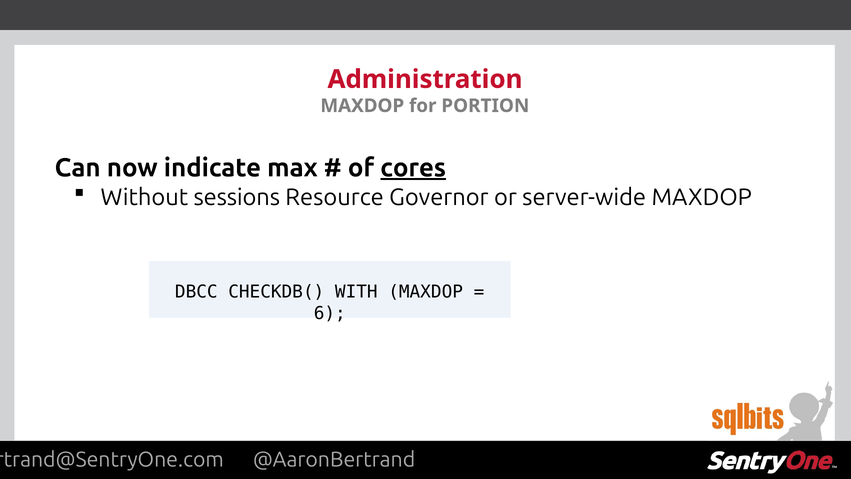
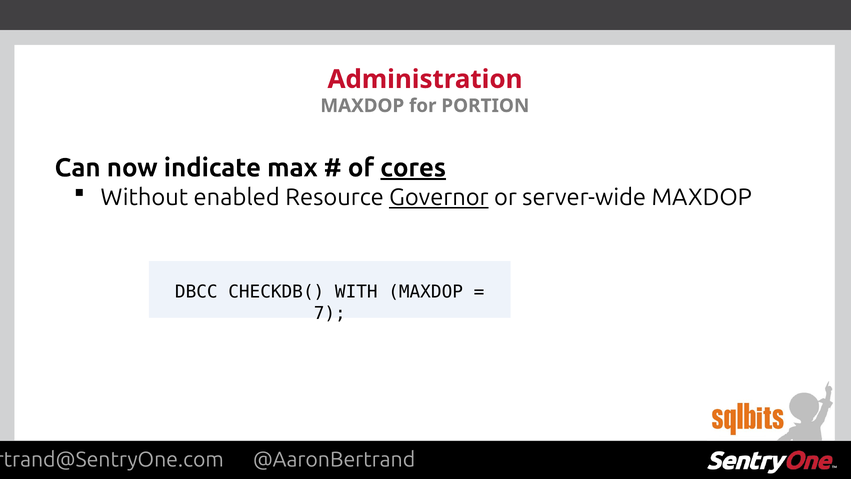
sessions: sessions -> enabled
Governor underline: none -> present
6: 6 -> 7
